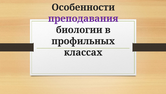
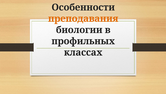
преподавания colour: purple -> orange
